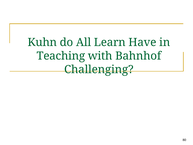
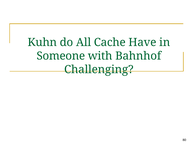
Learn: Learn -> Cache
Teaching: Teaching -> Someone
